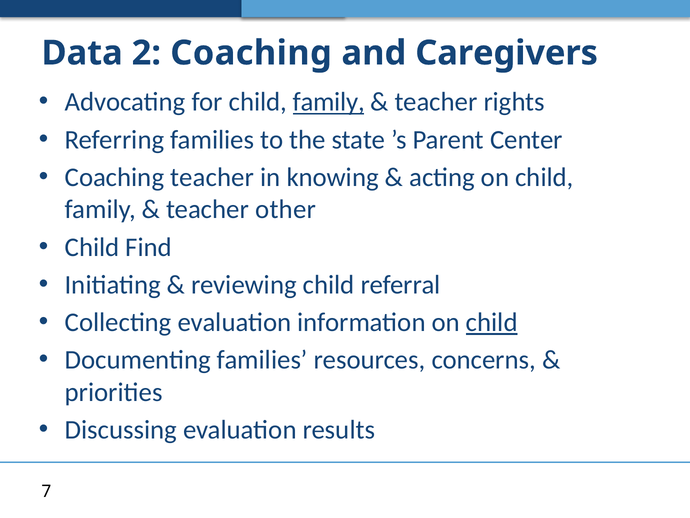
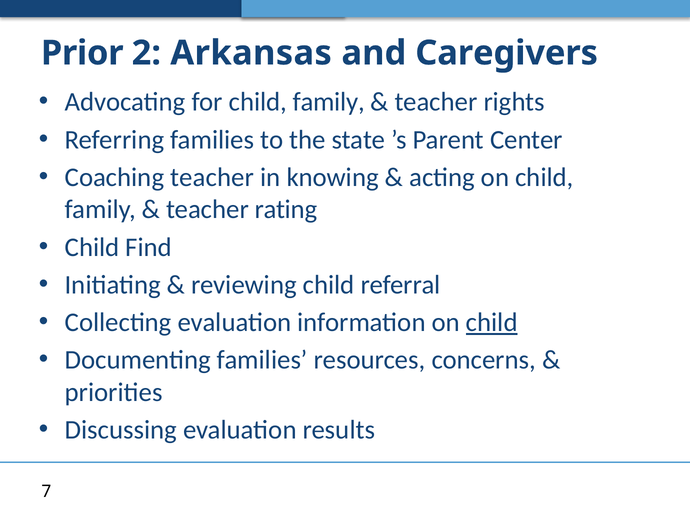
Data: Data -> Prior
2 Coaching: Coaching -> Arkansas
family at (329, 102) underline: present -> none
other: other -> rating
